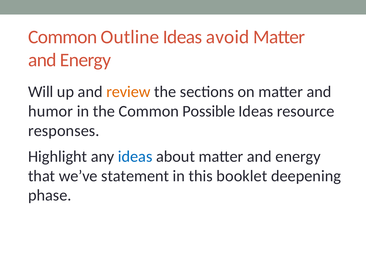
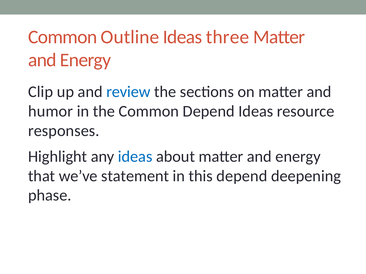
avoid: avoid -> three
Will: Will -> Clip
review colour: orange -> blue
Common Possible: Possible -> Depend
this booklet: booklet -> depend
